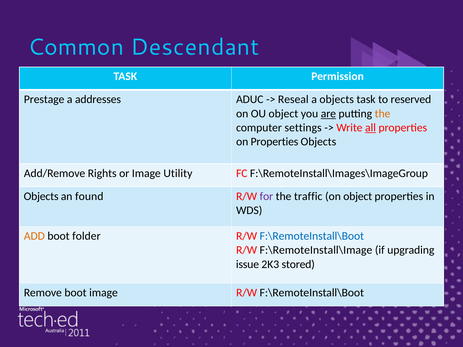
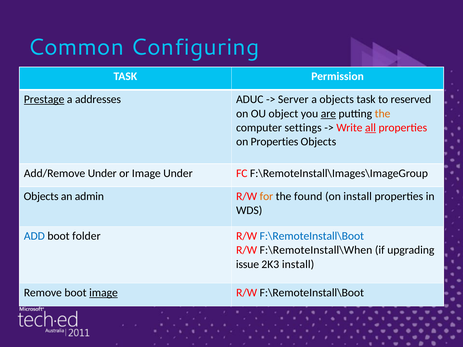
Descendant: Descendant -> Configuring
Prestage underline: none -> present
Reseal: Reseal -> Server
Add/Remove Rights: Rights -> Under
Image Utility: Utility -> Under
found: found -> admin
for colour: purple -> orange
traffic: traffic -> found
on object: object -> install
ADD colour: orange -> blue
F:\RemoteInstall\Image: F:\RemoteInstall\Image -> F:\RemoteInstall\When
2K3 stored: stored -> install
image at (104, 293) underline: none -> present
